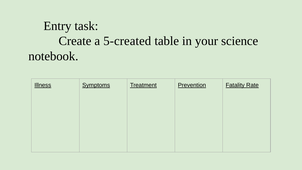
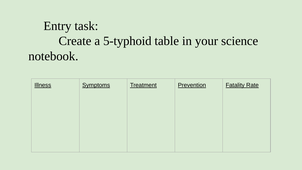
5-created: 5-created -> 5-typhoid
